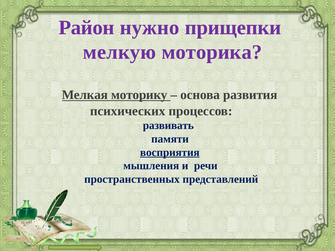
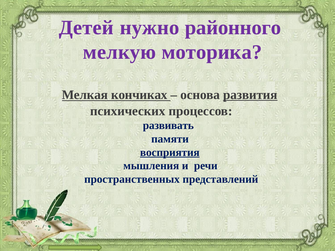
Район: Район -> Детей
прищепки: прищепки -> районного
моторику: моторику -> кончиках
развития underline: none -> present
